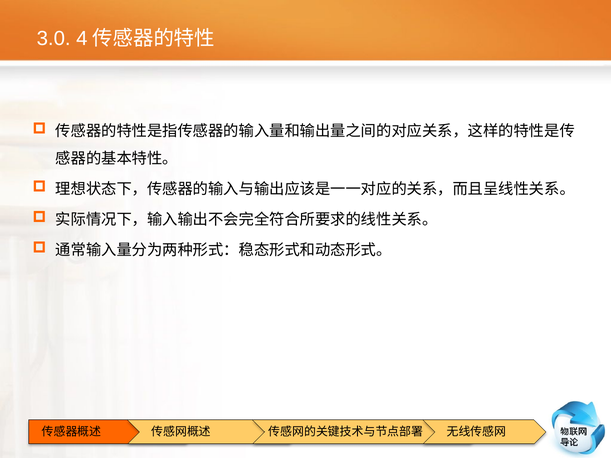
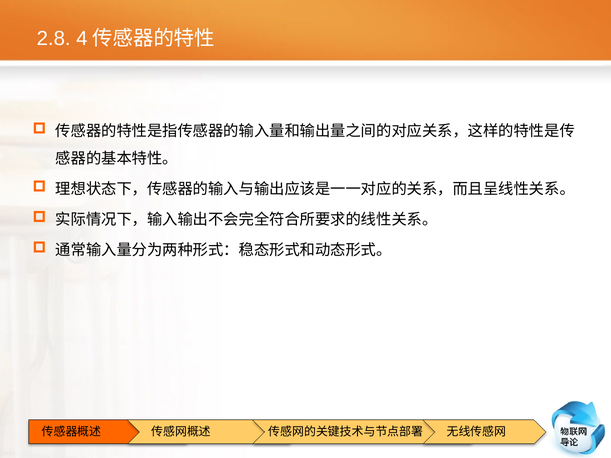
3.0: 3.0 -> 2.8
